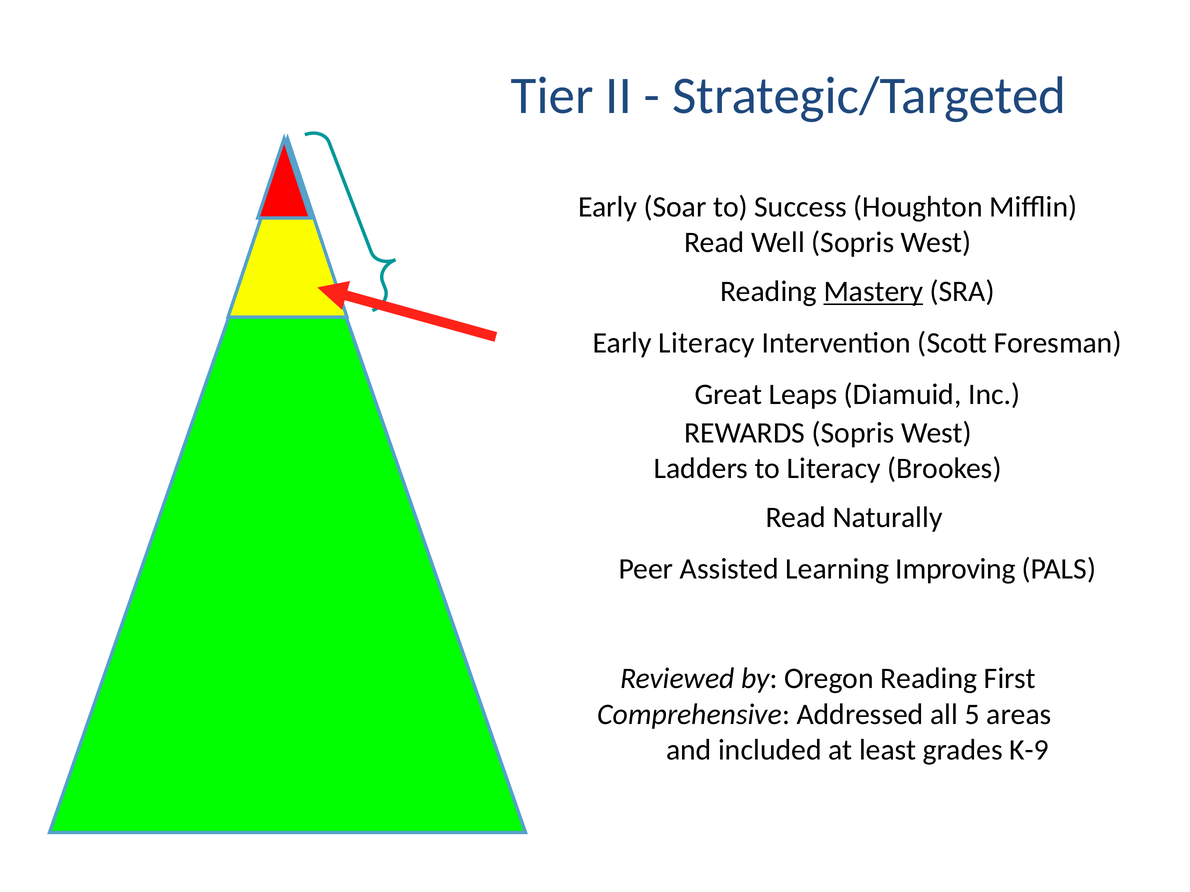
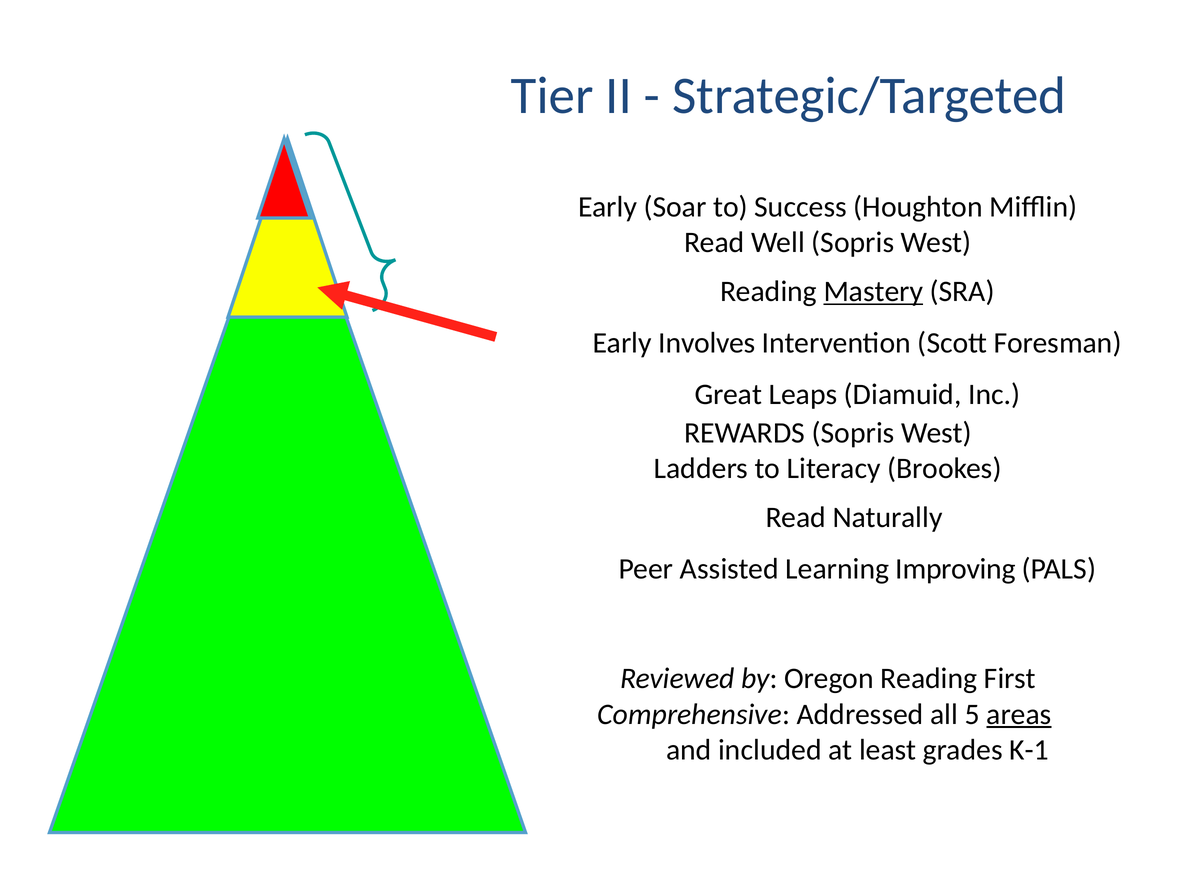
Early Literacy: Literacy -> Involves
areas underline: none -> present
K-9: K-9 -> K-1
